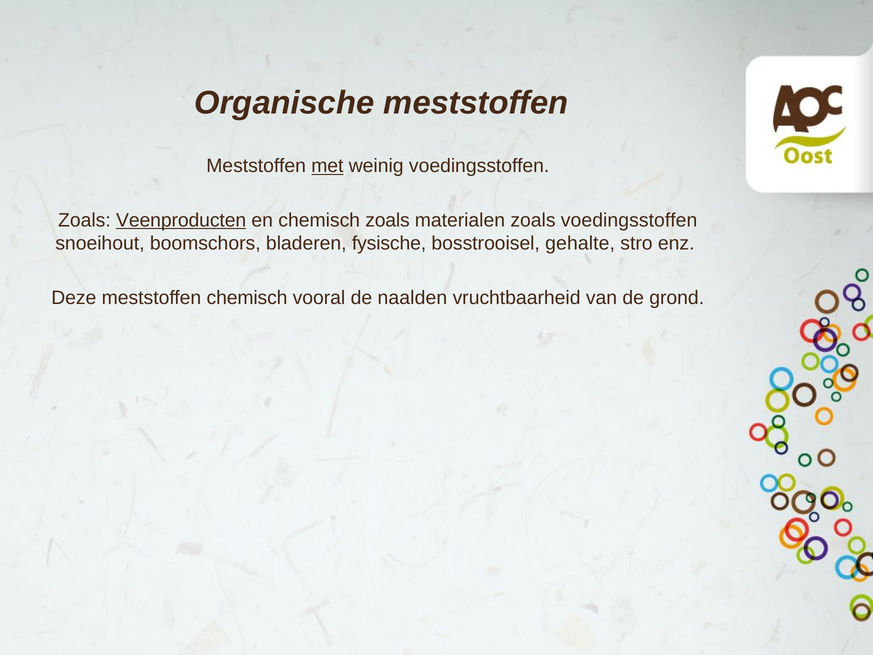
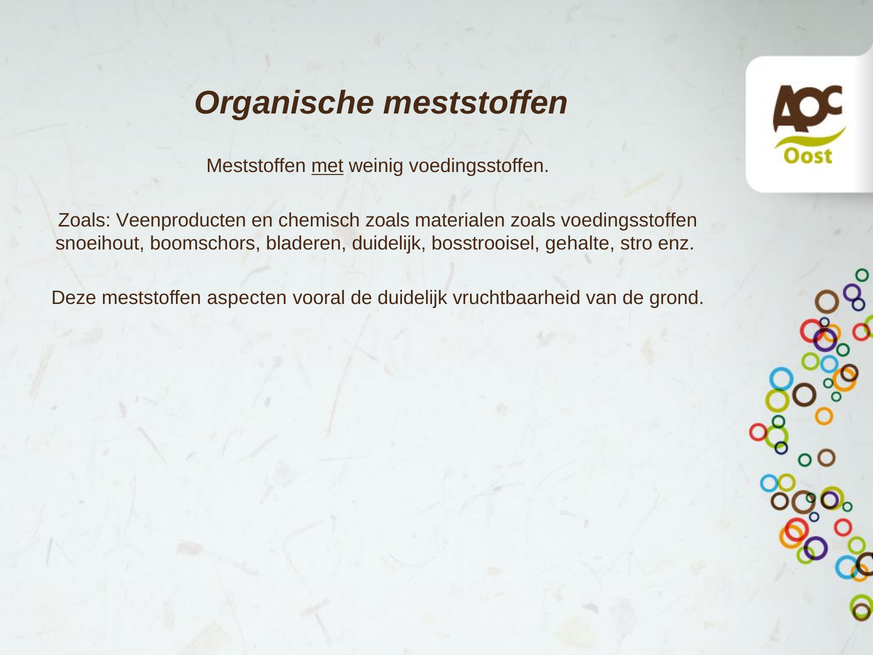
Veenproducten underline: present -> none
bladeren fysische: fysische -> duidelijk
meststoffen chemisch: chemisch -> aspecten
de naalden: naalden -> duidelijk
